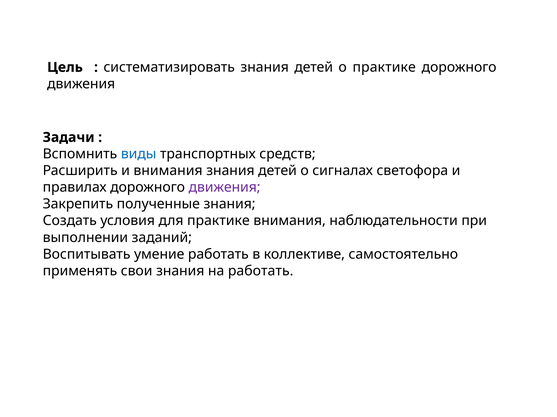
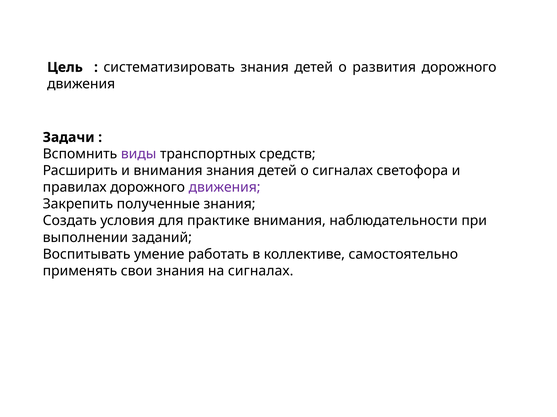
о практике: практике -> развития
виды colour: blue -> purple
на работать: работать -> сигналах
